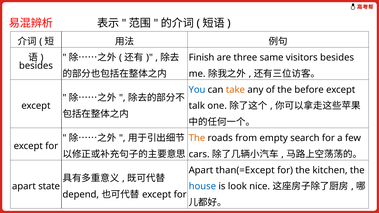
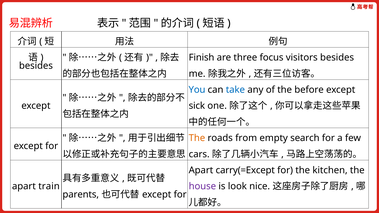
same: same -> focus
take colour: orange -> blue
talk: talk -> sick
than(=Except: than(=Except -> carry(=Except
state: state -> train
house colour: blue -> purple
depend: depend -> parents
